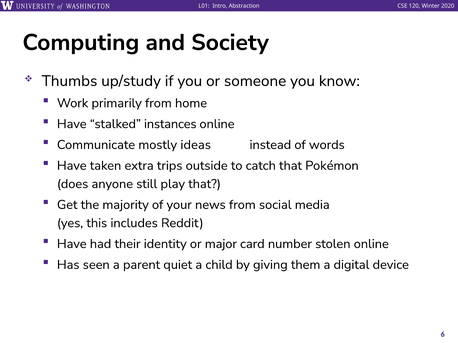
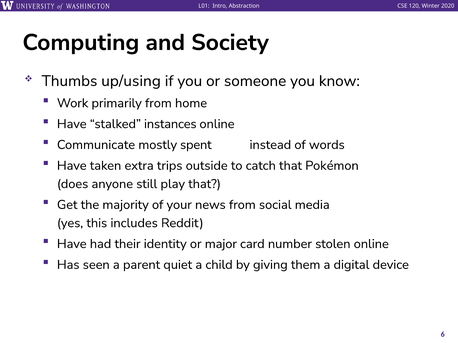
up/study: up/study -> up/using
ideas: ideas -> spent
